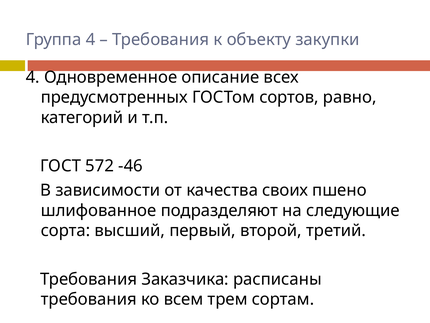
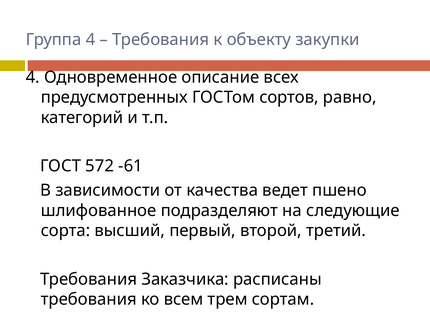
-46: -46 -> -61
своих: своих -> ведет
